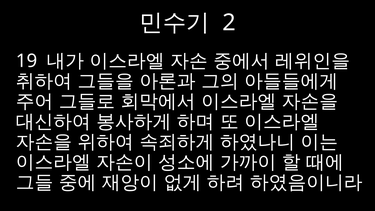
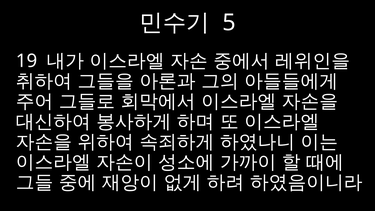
2: 2 -> 5
